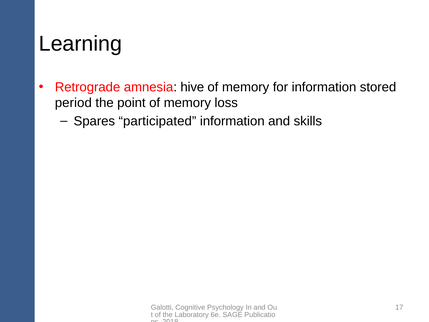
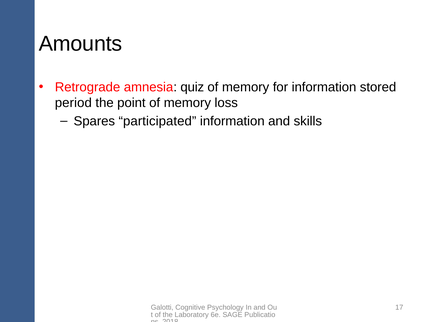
Learning: Learning -> Amounts
hive: hive -> quiz
